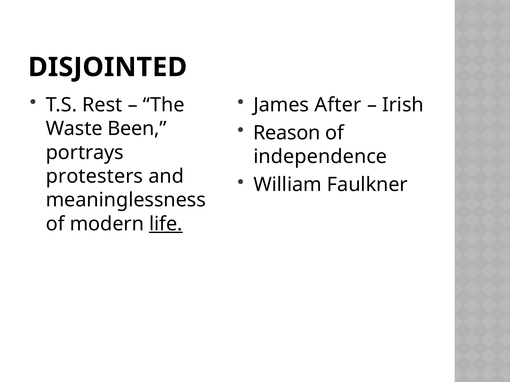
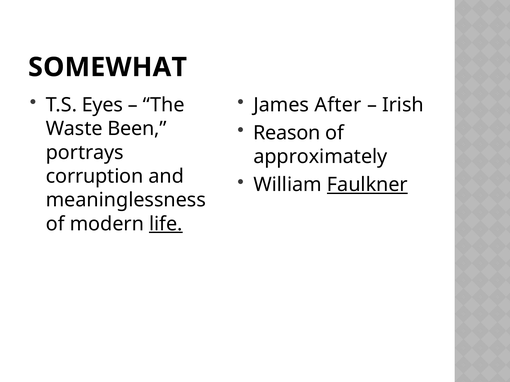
DISJOINTED: DISJOINTED -> SOMEWHAT
Rest: Rest -> Eyes
independence: independence -> approximately
protesters: protesters -> corruption
Faulkner underline: none -> present
